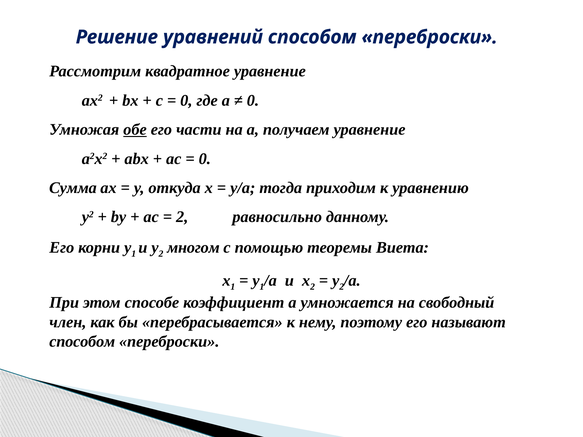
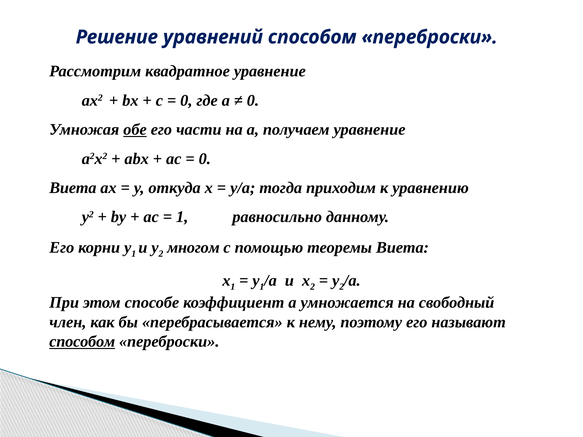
Сумма at (73, 188): Сумма -> Виета
2 at (182, 217): 2 -> 1
способом at (82, 342) underline: none -> present
